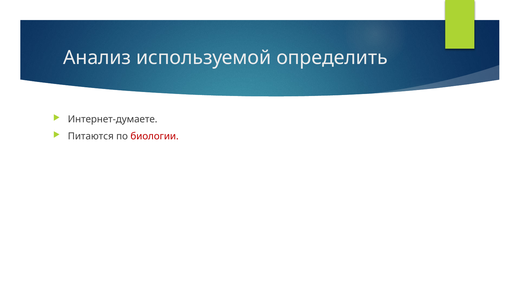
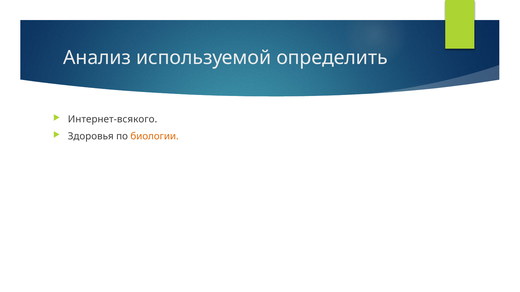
Интернет-думаете: Интернет-думаете -> Интернет-всякого
Питаются: Питаются -> Здоровья
биологии colour: red -> orange
